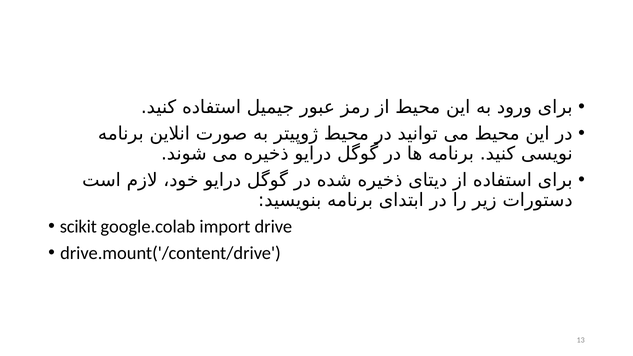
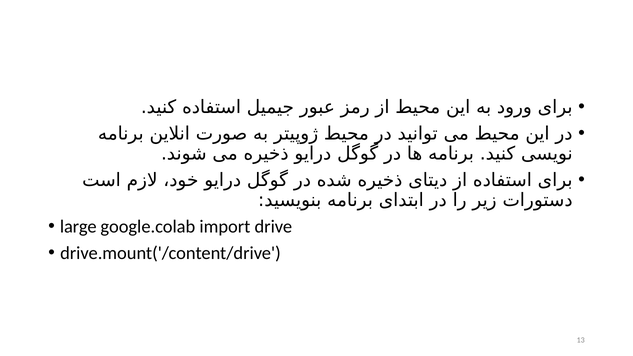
scikit: scikit -> large
